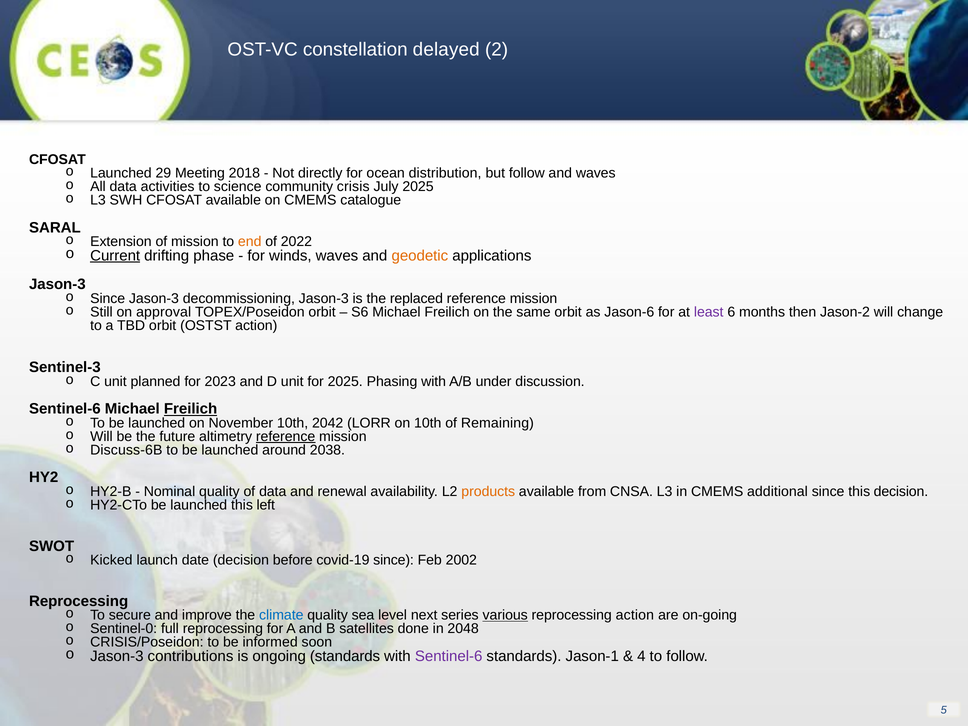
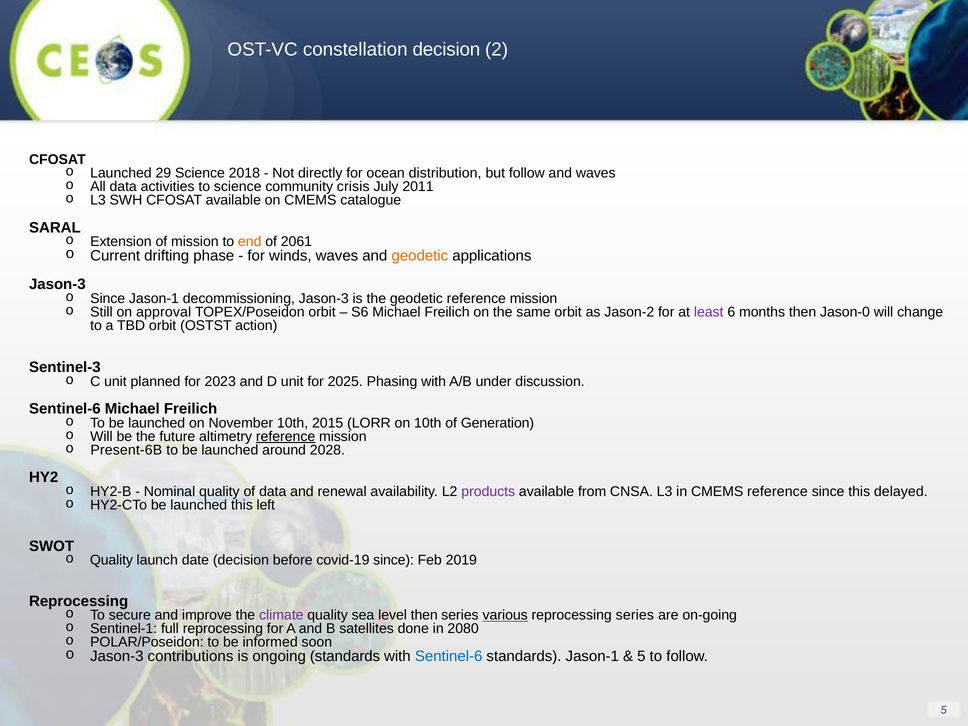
constellation delayed: delayed -> decision
29 Meeting: Meeting -> Science
July 2025: 2025 -> 2011
2022: 2022 -> 2061
Current underline: present -> none
Since Jason-3: Jason-3 -> Jason-1
the replaced: replaced -> geodetic
Jason-6: Jason-6 -> Jason-2
Jason-2: Jason-2 -> Jason-0
Freilich at (191, 409) underline: present -> none
2042: 2042 -> 2015
Remaining: Remaining -> Generation
Discuss-6B: Discuss-6B -> Present-6B
2038: 2038 -> 2028
products colour: orange -> purple
CMEMS additional: additional -> reference
this decision: decision -> delayed
Kicked at (111, 560): Kicked -> Quality
2002: 2002 -> 2019
climate colour: blue -> purple
level next: next -> then
reprocessing action: action -> series
Sentinel-0: Sentinel-0 -> Sentinel-1
2048: 2048 -> 2080
CRISIS/Poseidon: CRISIS/Poseidon -> POLAR/Poseidon
Sentinel-6 at (449, 656) colour: purple -> blue
4 at (641, 656): 4 -> 5
